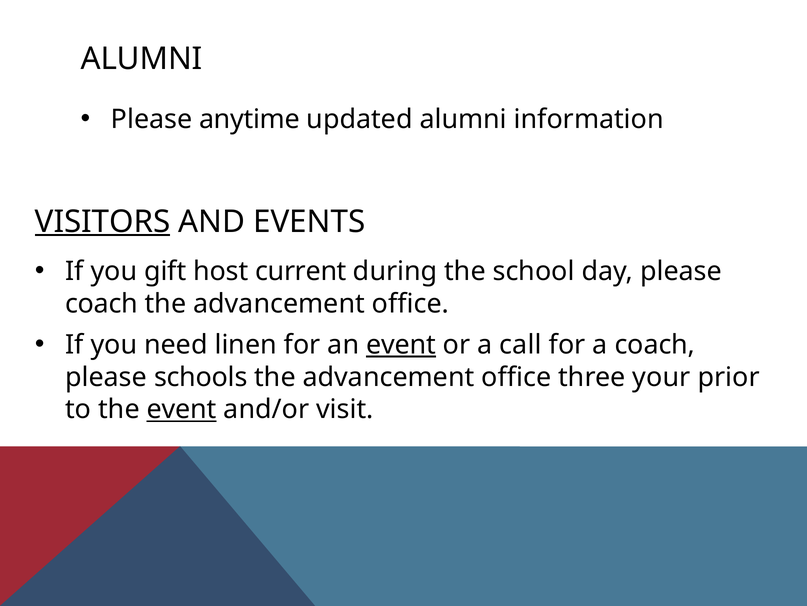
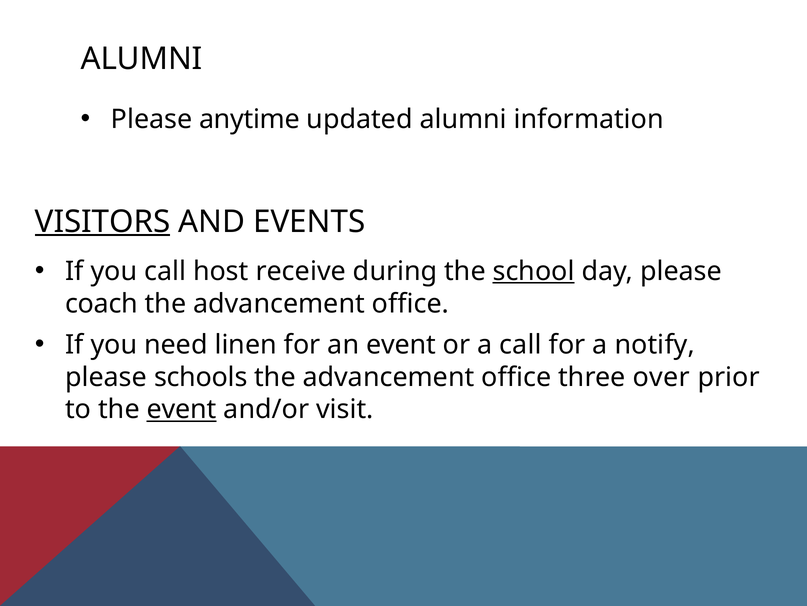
you gift: gift -> call
current: current -> receive
school underline: none -> present
event at (401, 345) underline: present -> none
a coach: coach -> notify
your: your -> over
